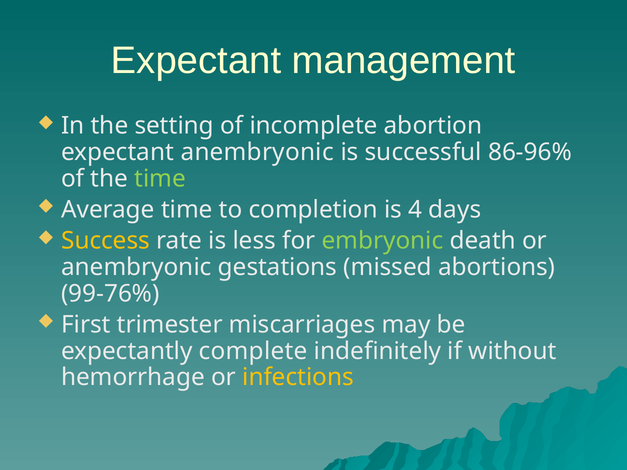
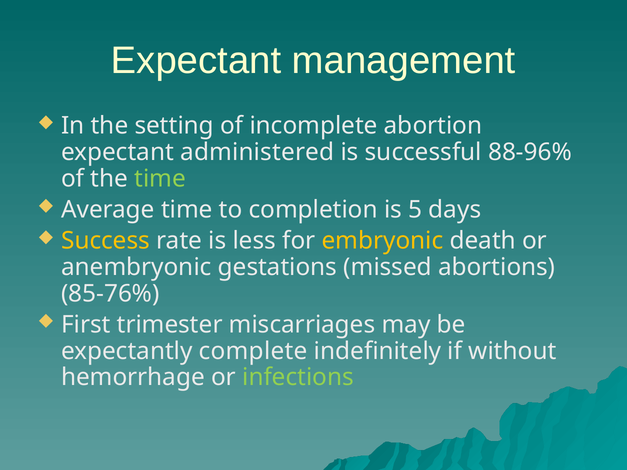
expectant anembryonic: anembryonic -> administered
86-96%: 86-96% -> 88-96%
4: 4 -> 5
embryonic colour: light green -> yellow
99-76%: 99-76% -> 85-76%
infections colour: yellow -> light green
